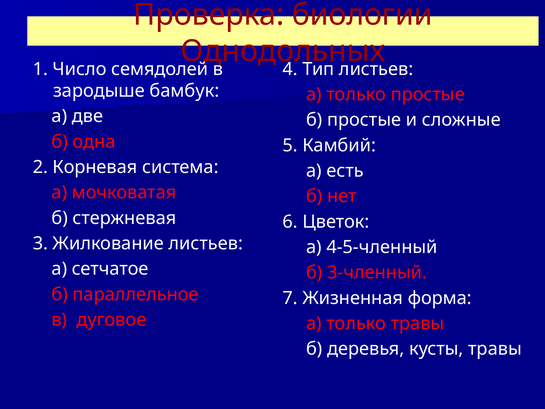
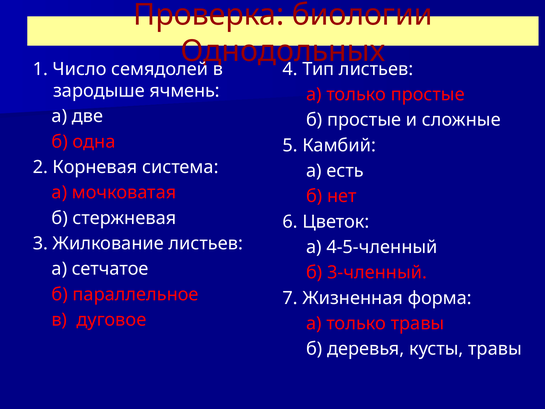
бамбук: бамбук -> ячмень
